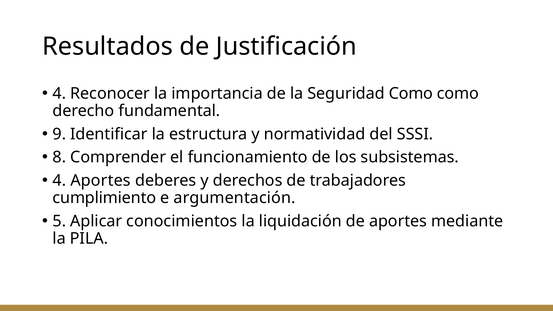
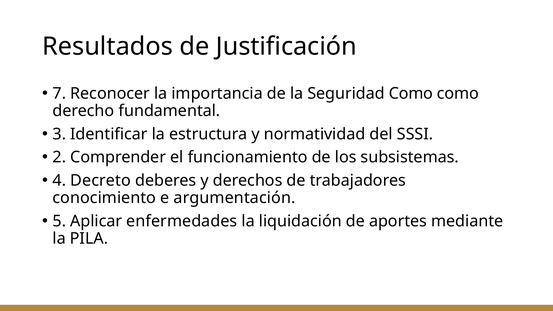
4 at (59, 93): 4 -> 7
9: 9 -> 3
8: 8 -> 2
4 Aportes: Aportes -> Decreto
cumplimiento: cumplimiento -> conocimiento
conocimientos: conocimientos -> enfermedades
